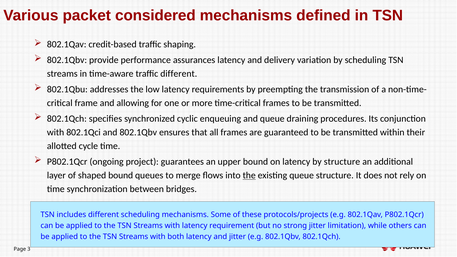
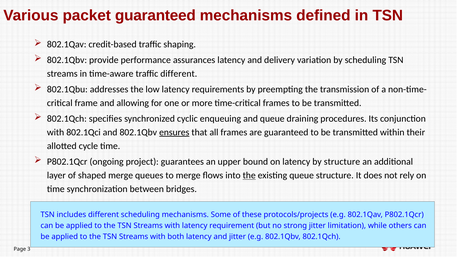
packet considered: considered -> guaranteed
ensures underline: none -> present
shaped bound: bound -> merge
